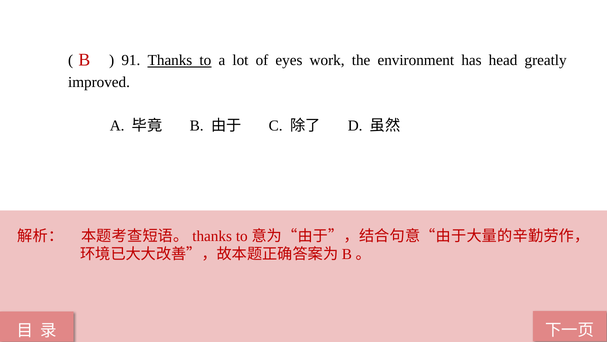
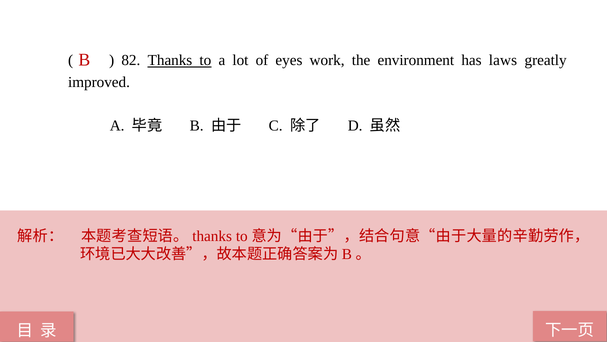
91: 91 -> 82
head: head -> laws
